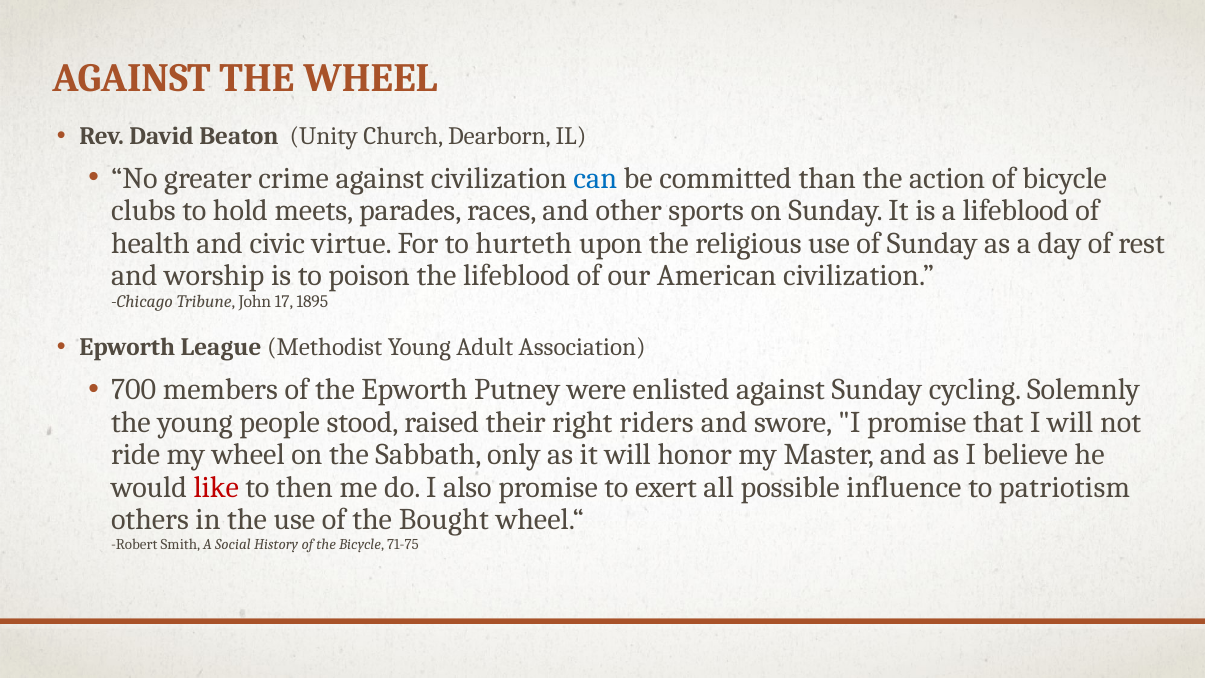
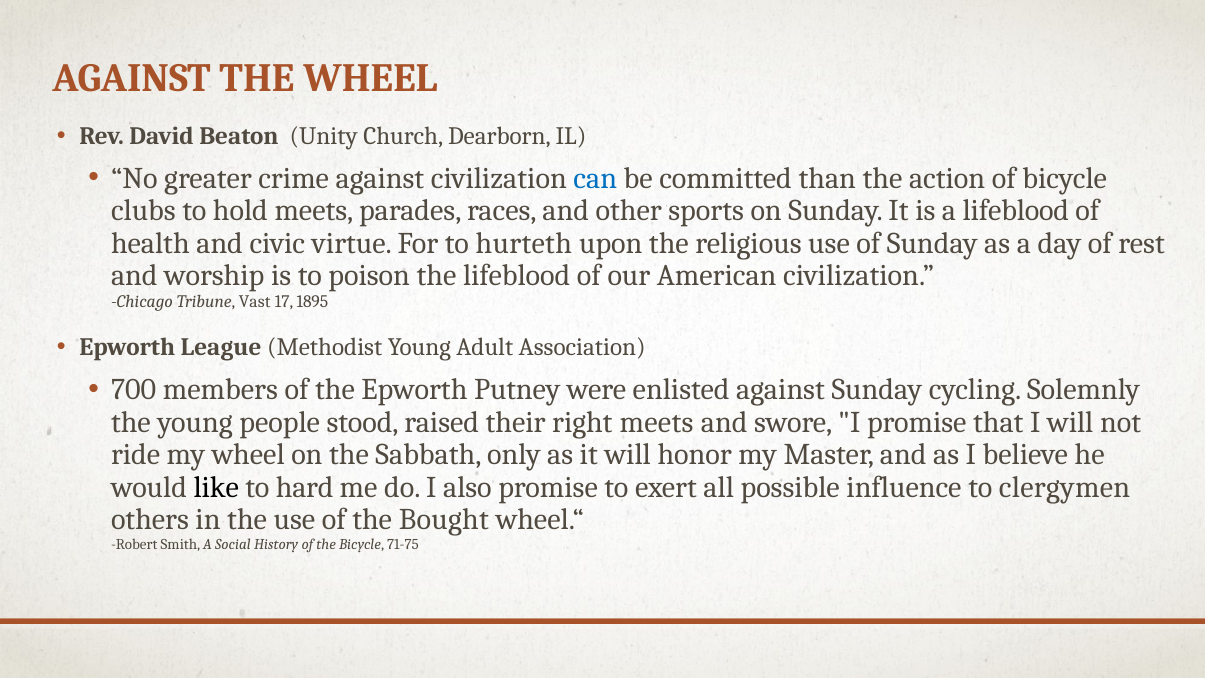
John: John -> Vast
right riders: riders -> meets
like colour: red -> black
then: then -> hard
patriotism: patriotism -> clergymen
